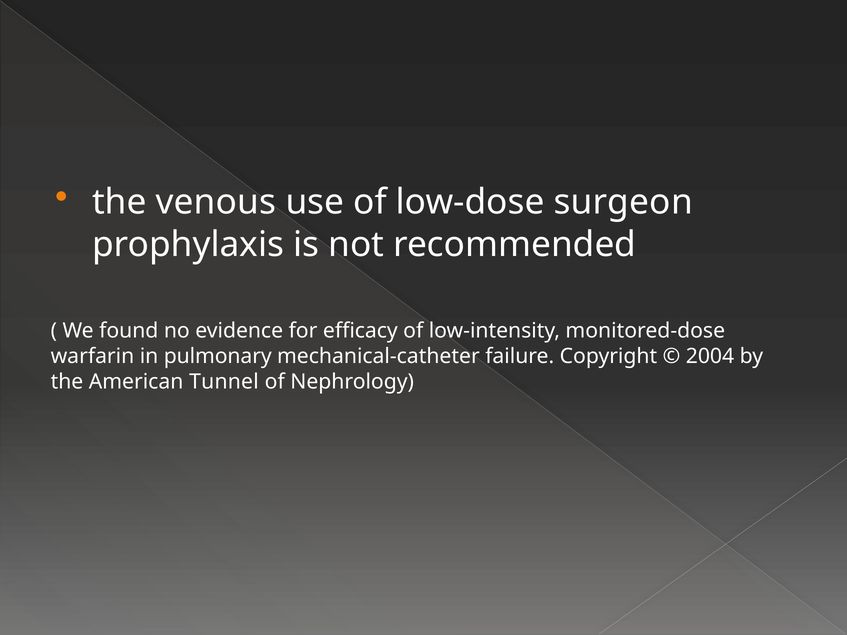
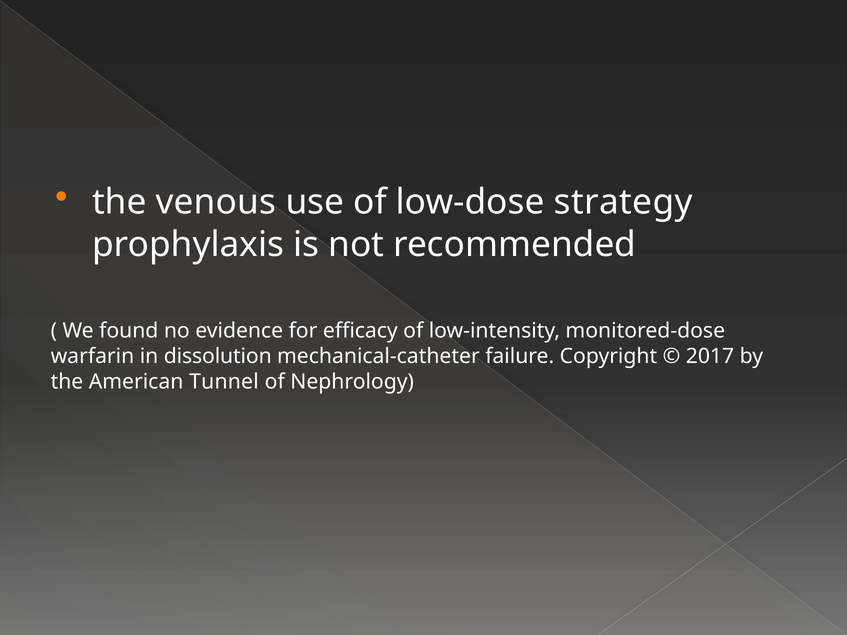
surgeon: surgeon -> strategy
pulmonary: pulmonary -> dissolution
2004: 2004 -> 2017
